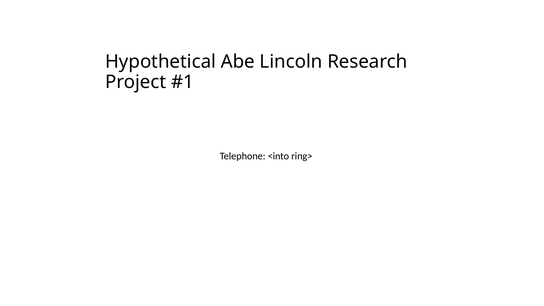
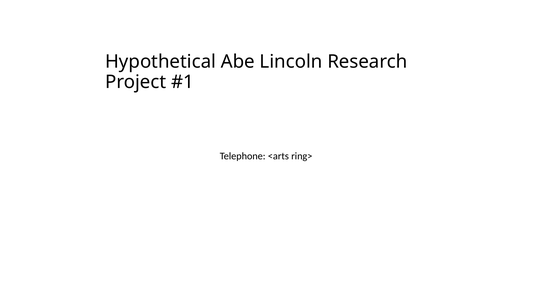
<into: <into -> <arts
